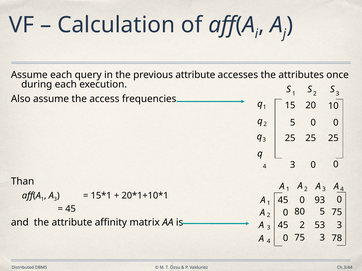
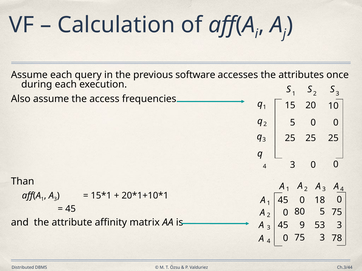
previous attribute: attribute -> software
93: 93 -> 18
45 2: 2 -> 9
